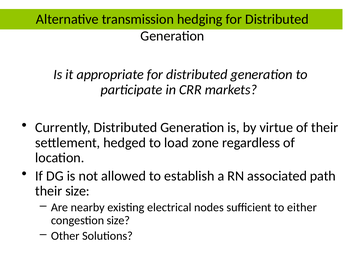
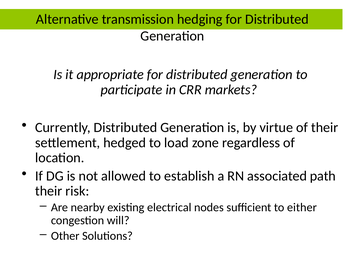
their size: size -> risk
congestion size: size -> will
